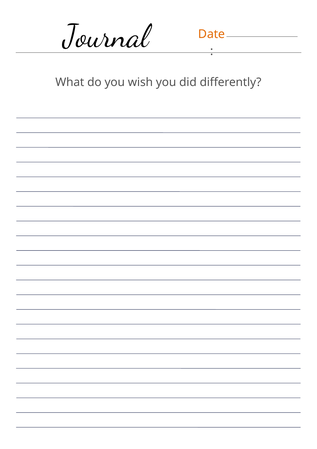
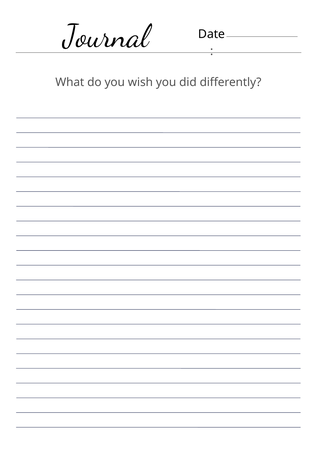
Date colour: orange -> black
